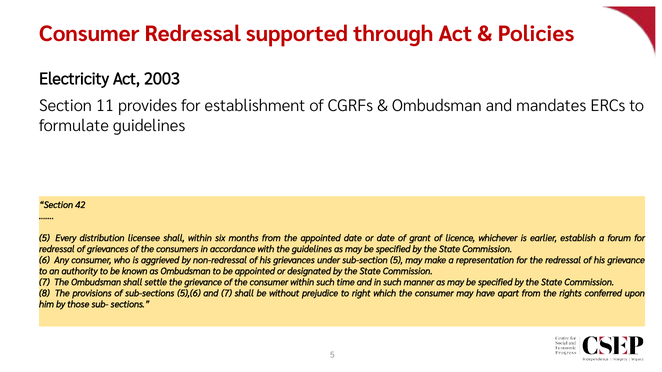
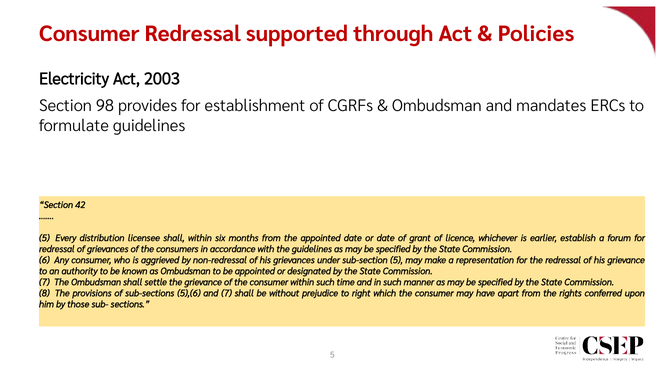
11: 11 -> 98
